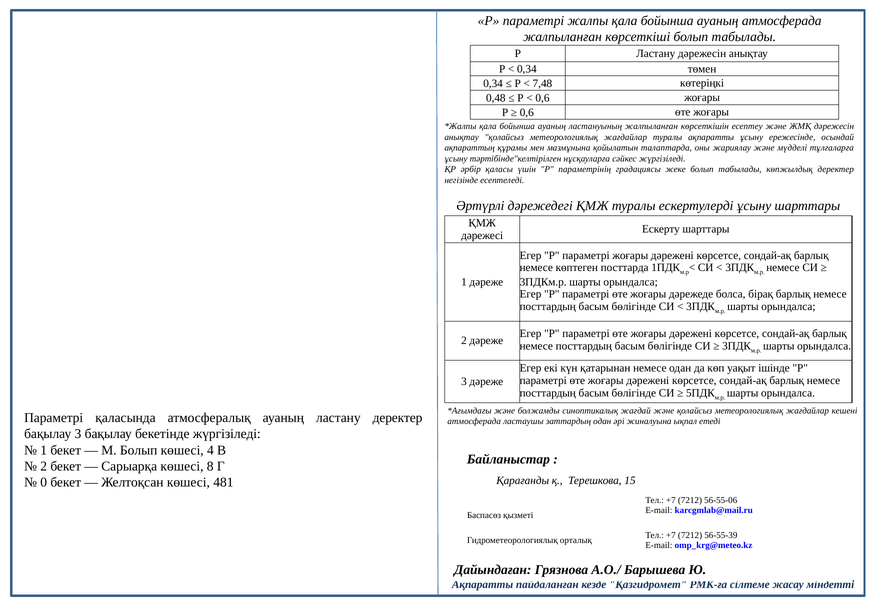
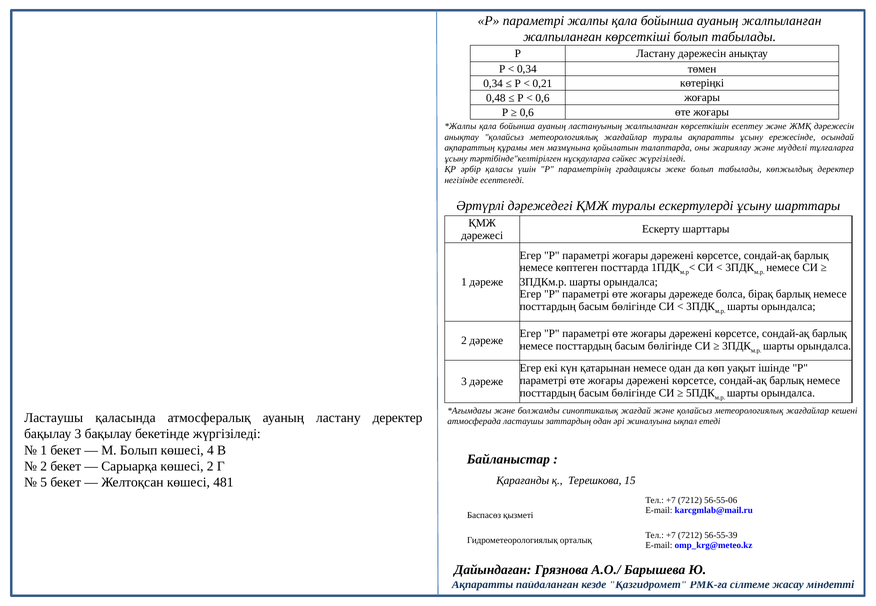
ауаның атмосферада: атмосферада -> жалпыланған
7,48: 7,48 -> 0,21
Параметрі at (54, 418): Параметрі -> Ластаушы
көшесі 8: 8 -> 2
0: 0 -> 5
